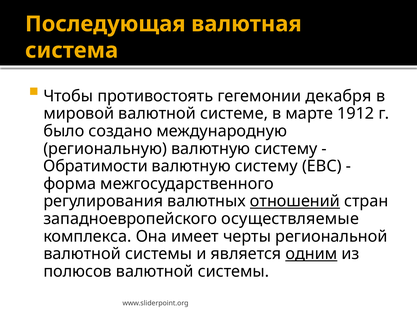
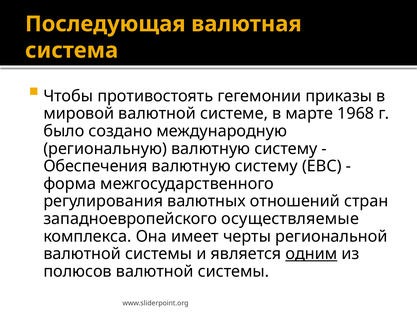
декабря: декабря -> приказы
1912: 1912 -> 1968
Обратимости: Обратимости -> Обеспечения
отношений underline: present -> none
